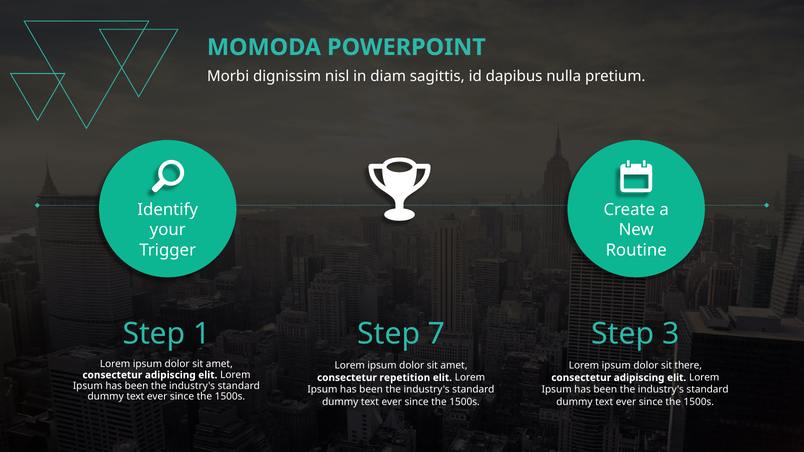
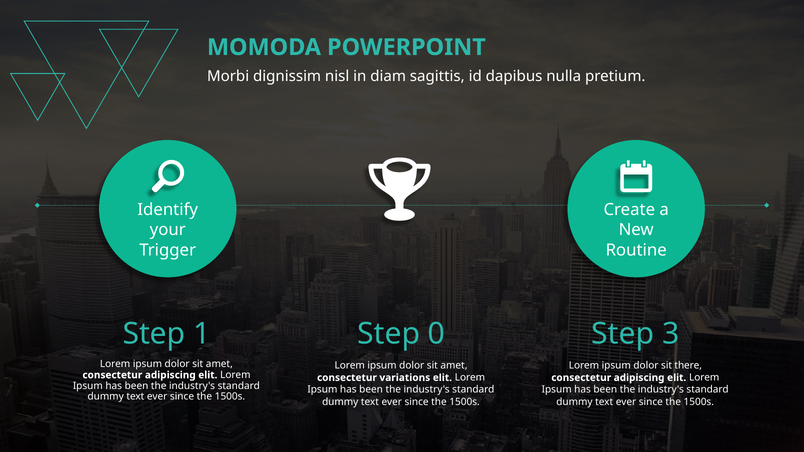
7: 7 -> 0
repetition: repetition -> variations
